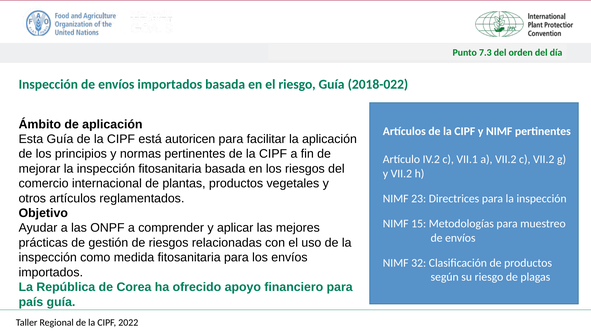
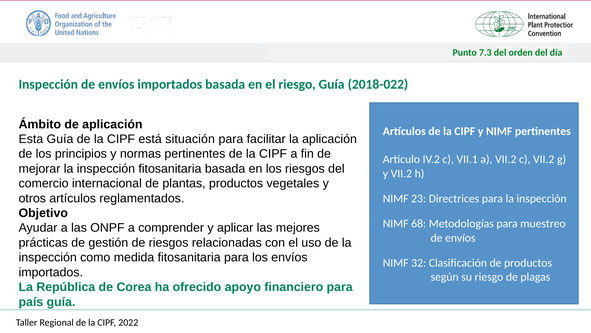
autoricen: autoricen -> situación
15: 15 -> 68
